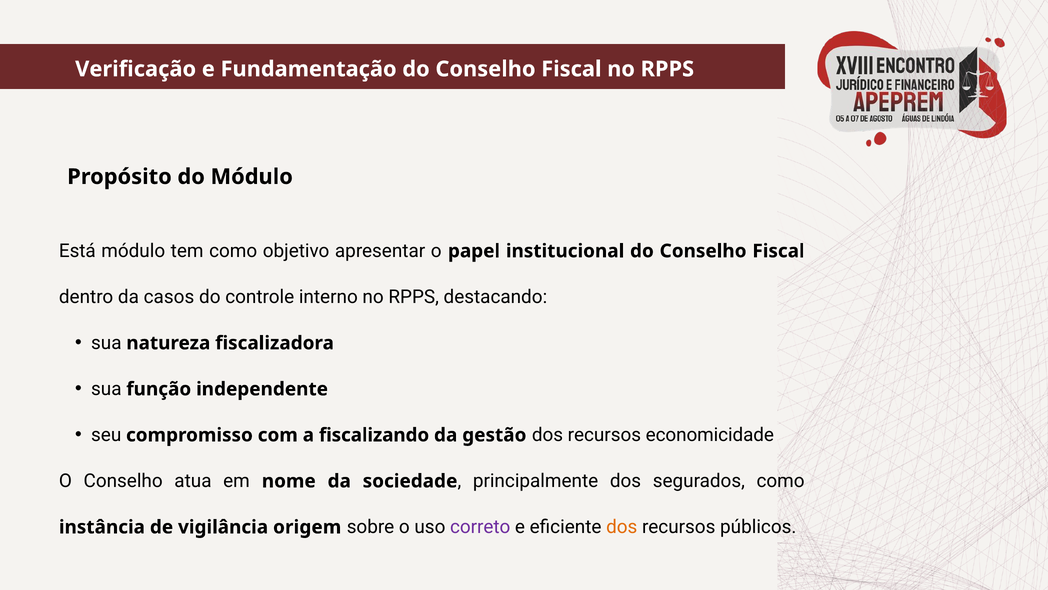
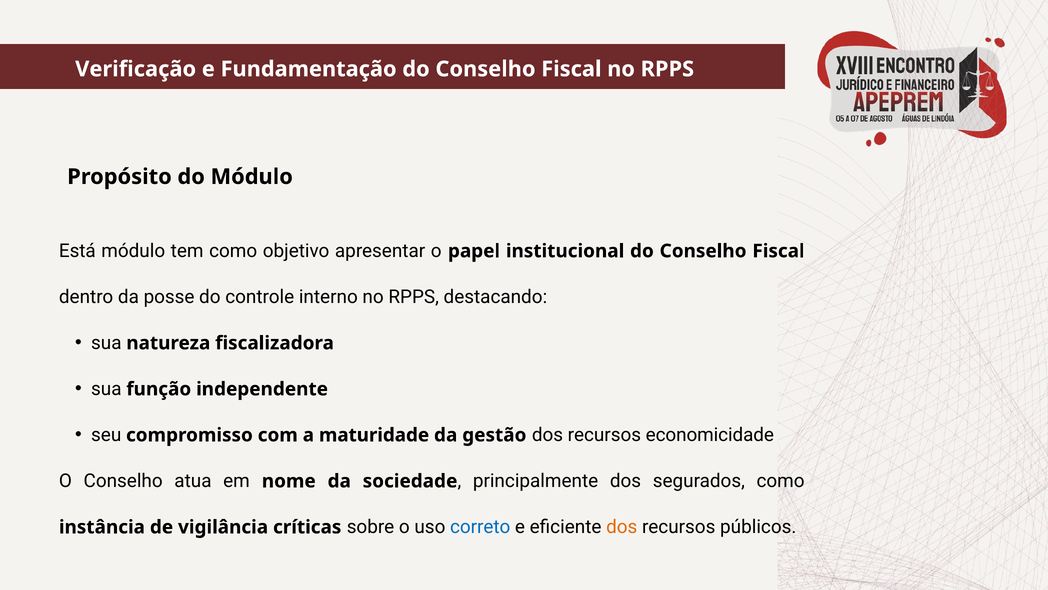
casos: casos -> posse
fiscalizando: fiscalizando -> maturidade
origem: origem -> críticas
correto colour: purple -> blue
